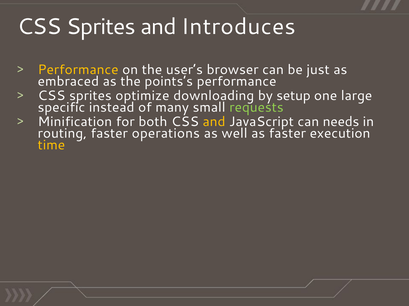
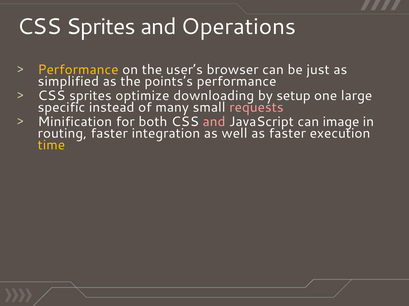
Introduces: Introduces -> Operations
embraced: embraced -> simplified
requests colour: light green -> pink
and at (214, 122) colour: yellow -> pink
needs: needs -> image
operations: operations -> integration
